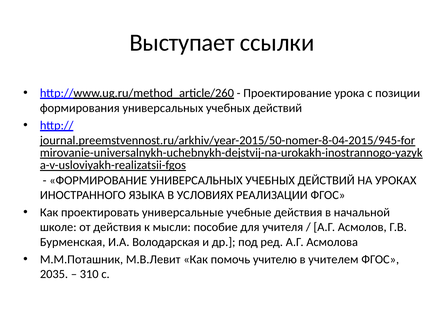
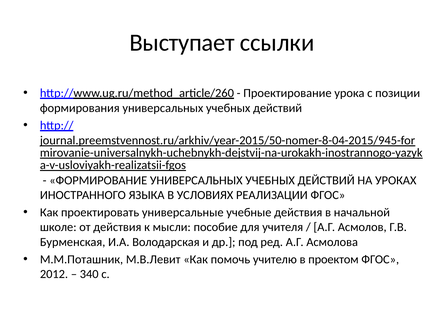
учителем: учителем -> проектом
2035: 2035 -> 2012
310: 310 -> 340
